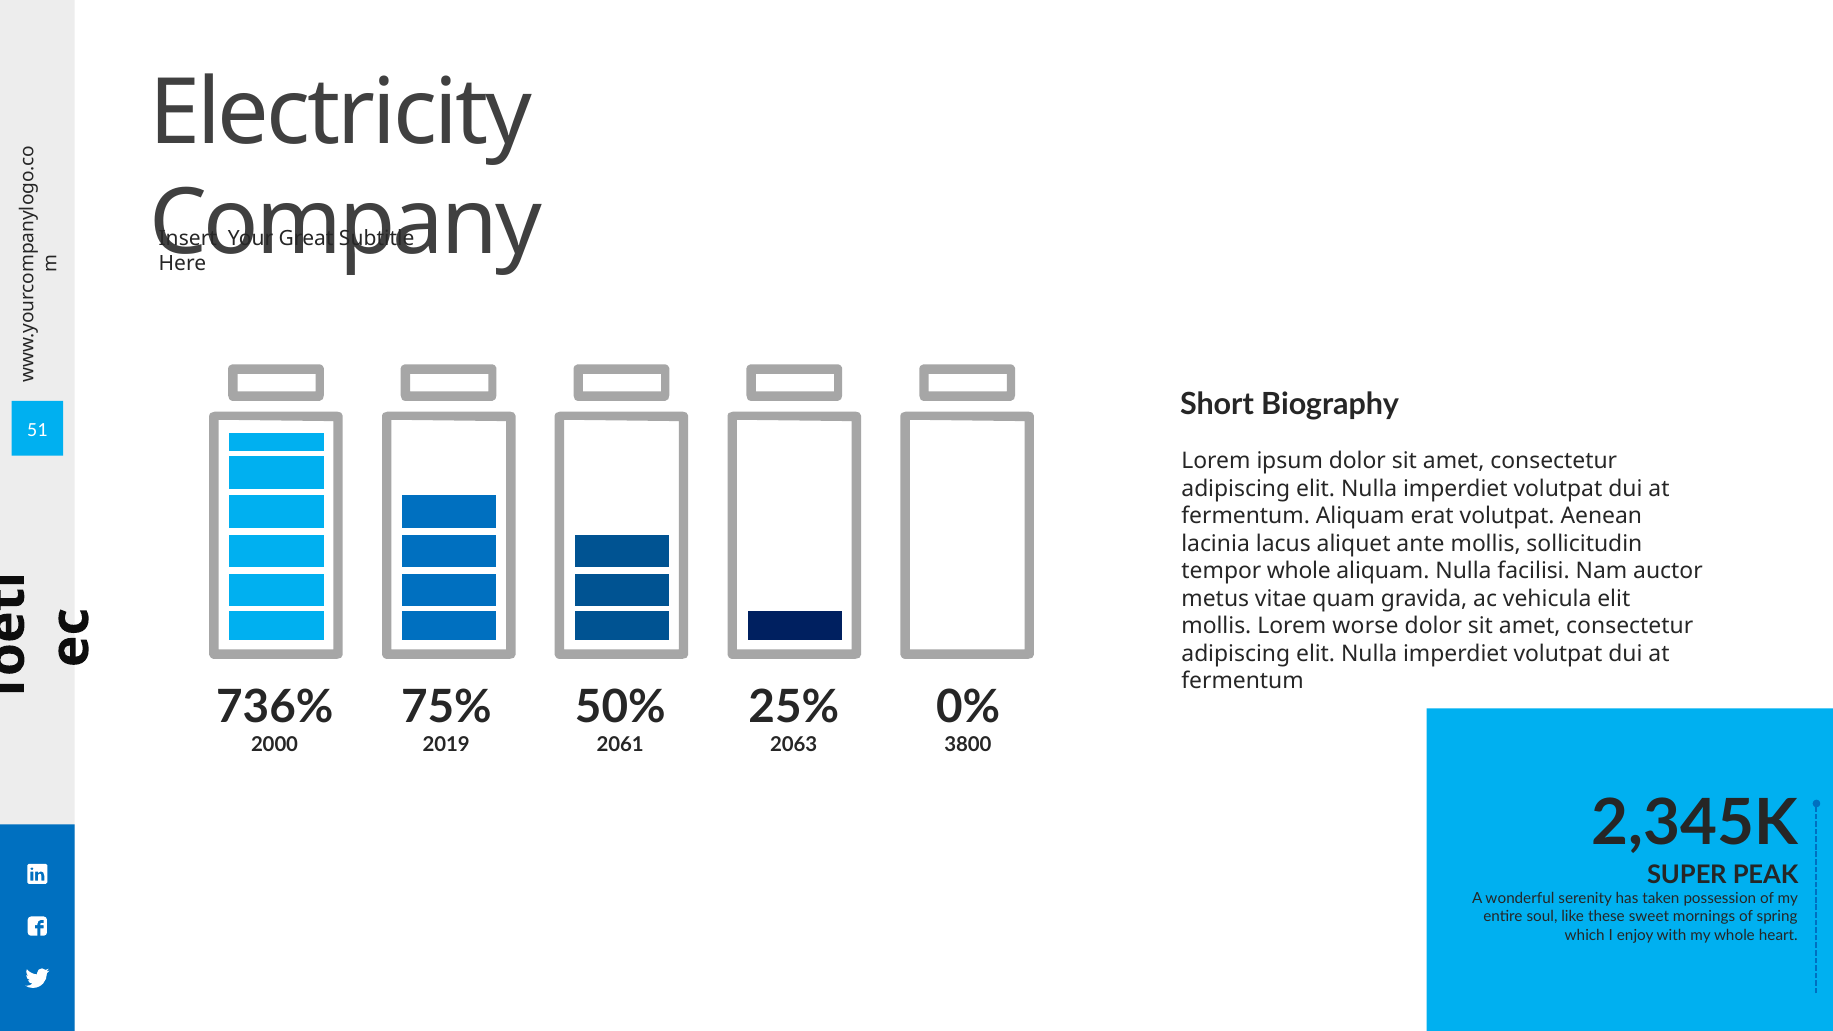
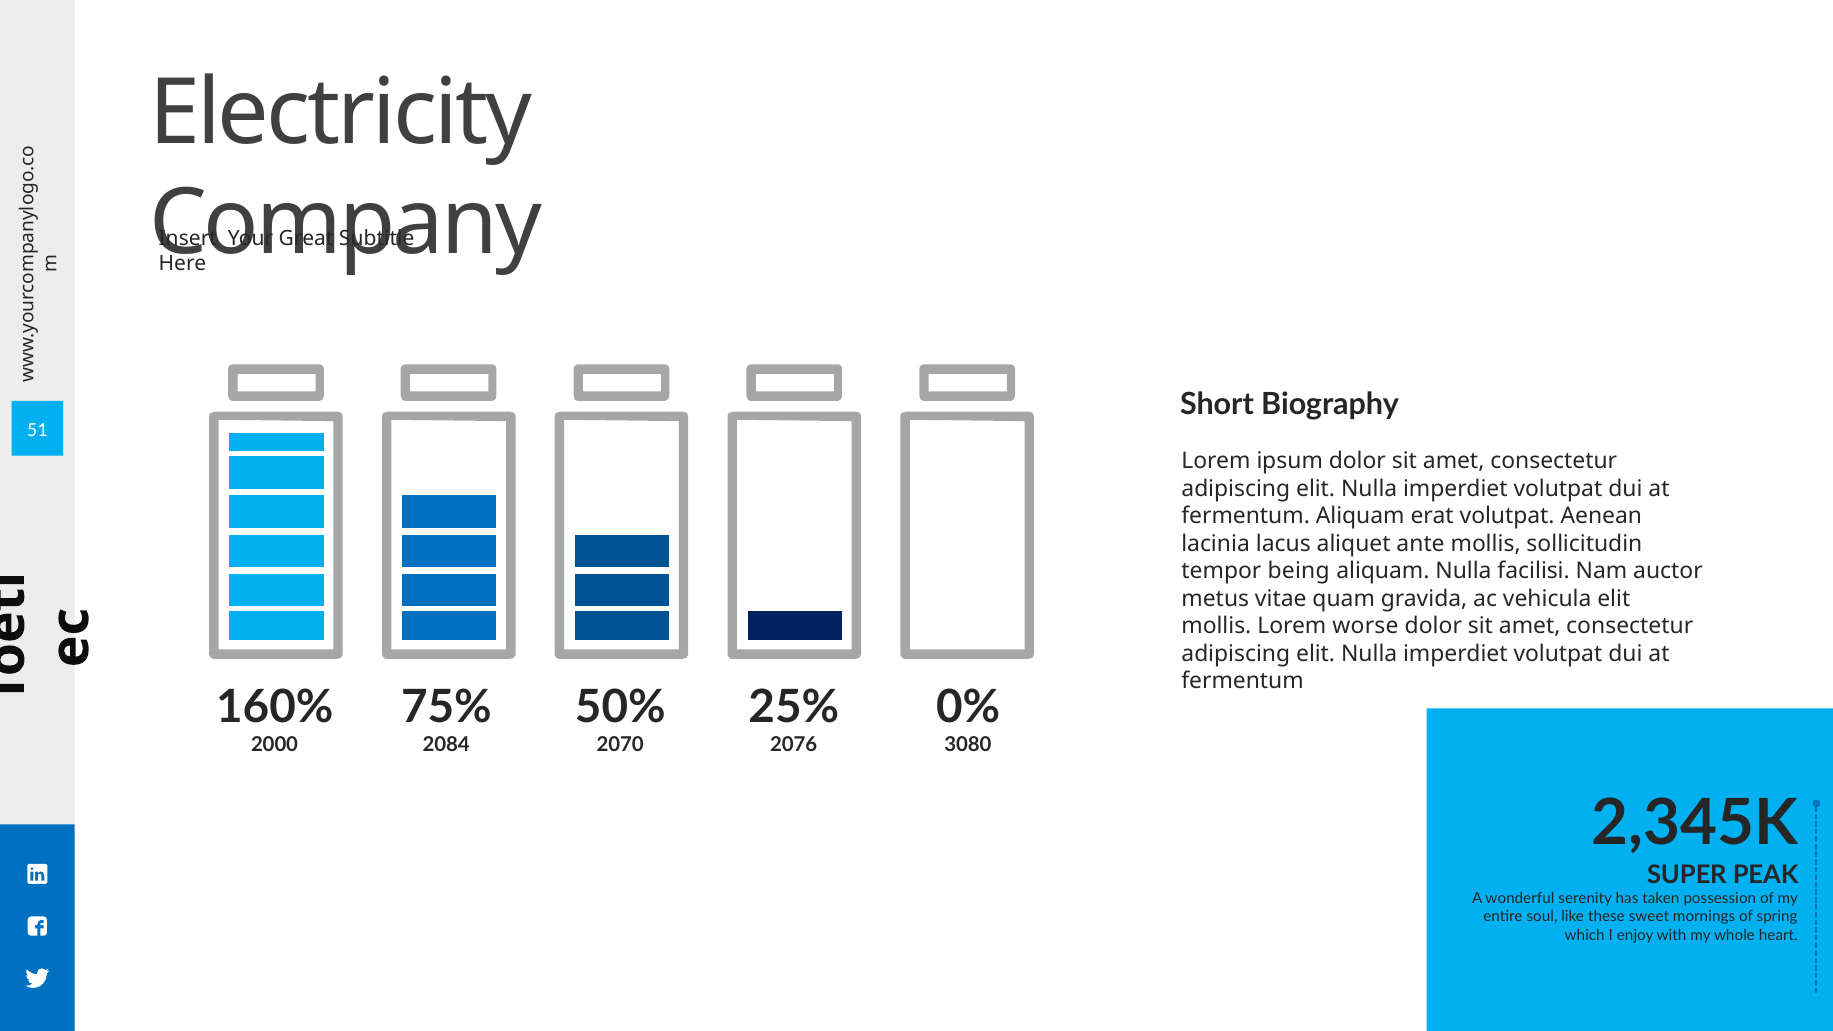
tempor whole: whole -> being
736%: 736% -> 160%
2019: 2019 -> 2084
2061: 2061 -> 2070
2063: 2063 -> 2076
3800: 3800 -> 3080
